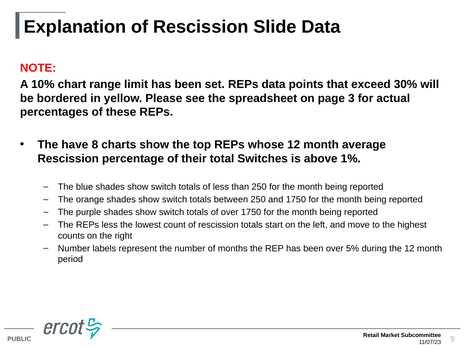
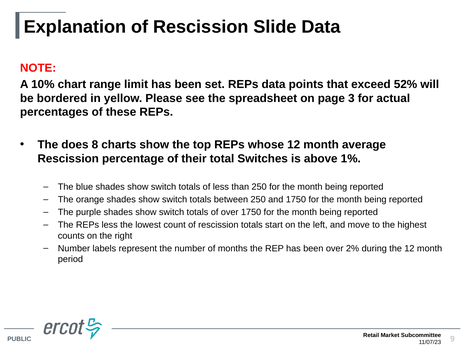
30%: 30% -> 52%
have: have -> does
5%: 5% -> 2%
